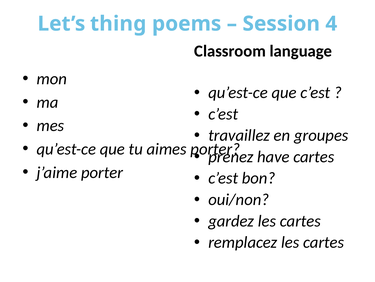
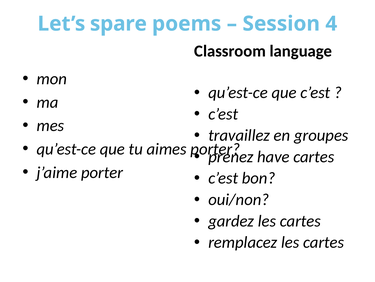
thing: thing -> spare
